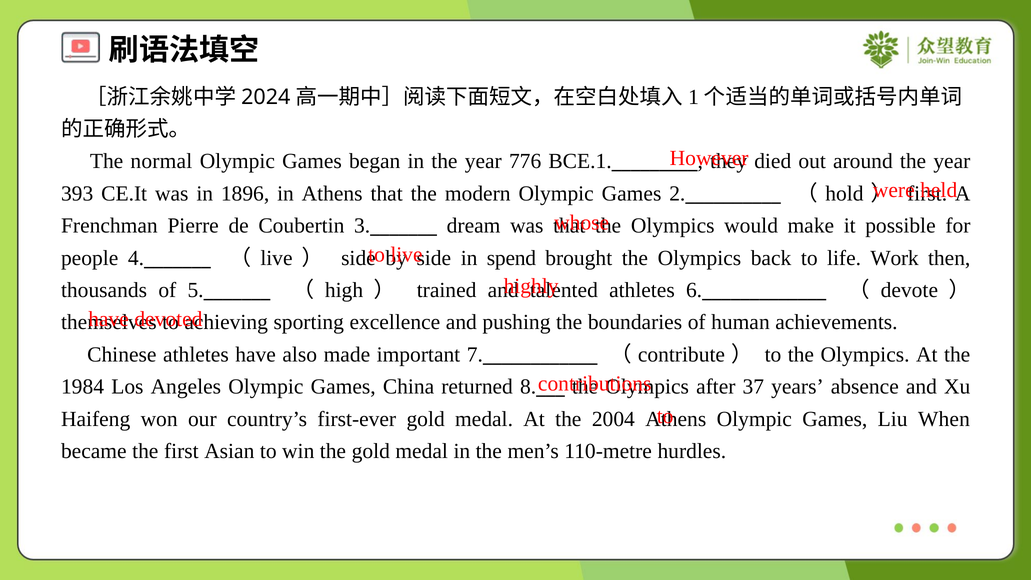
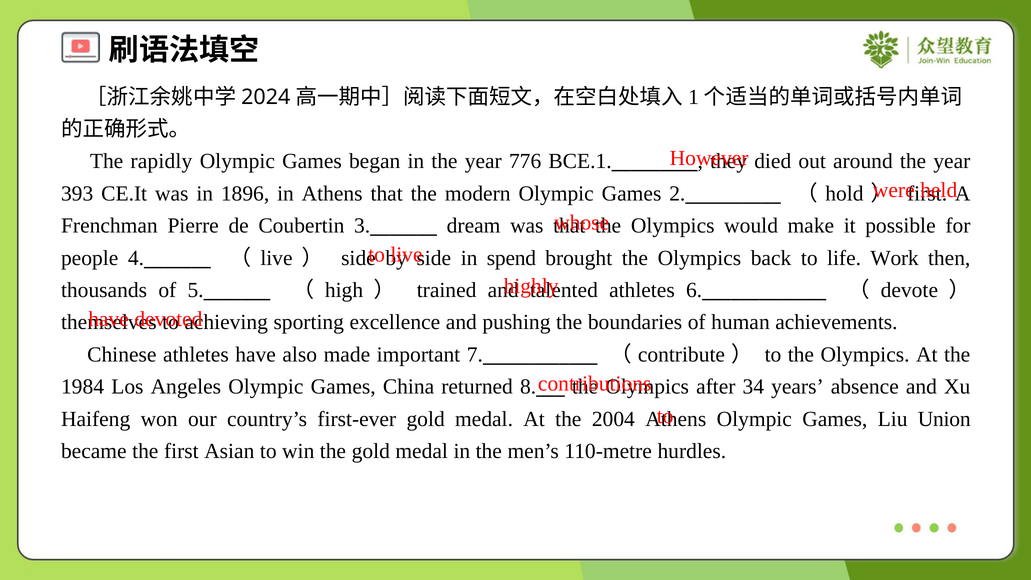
normal: normal -> rapidly
37: 37 -> 34
When: When -> Union
